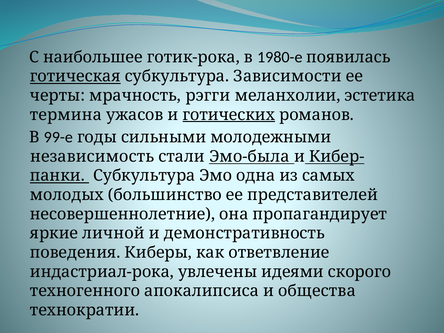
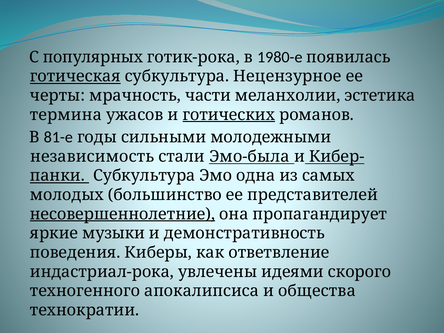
наибольшее: наибольшее -> популярных
Зависимости: Зависимости -> Нецензурное
рэгги: рэгги -> части
99-е: 99-е -> 81-е
несовершеннолетние underline: none -> present
личной: личной -> музыки
